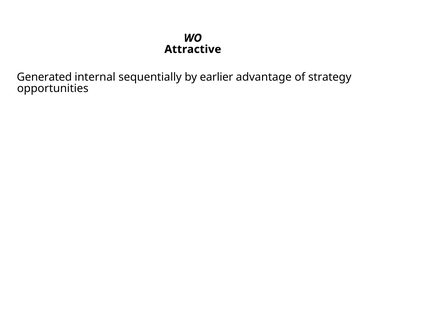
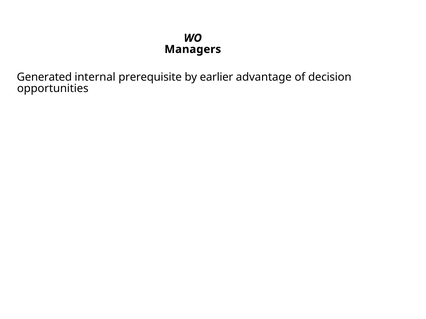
Attractive: Attractive -> Managers
sequentially: sequentially -> prerequisite
strategy: strategy -> decision
